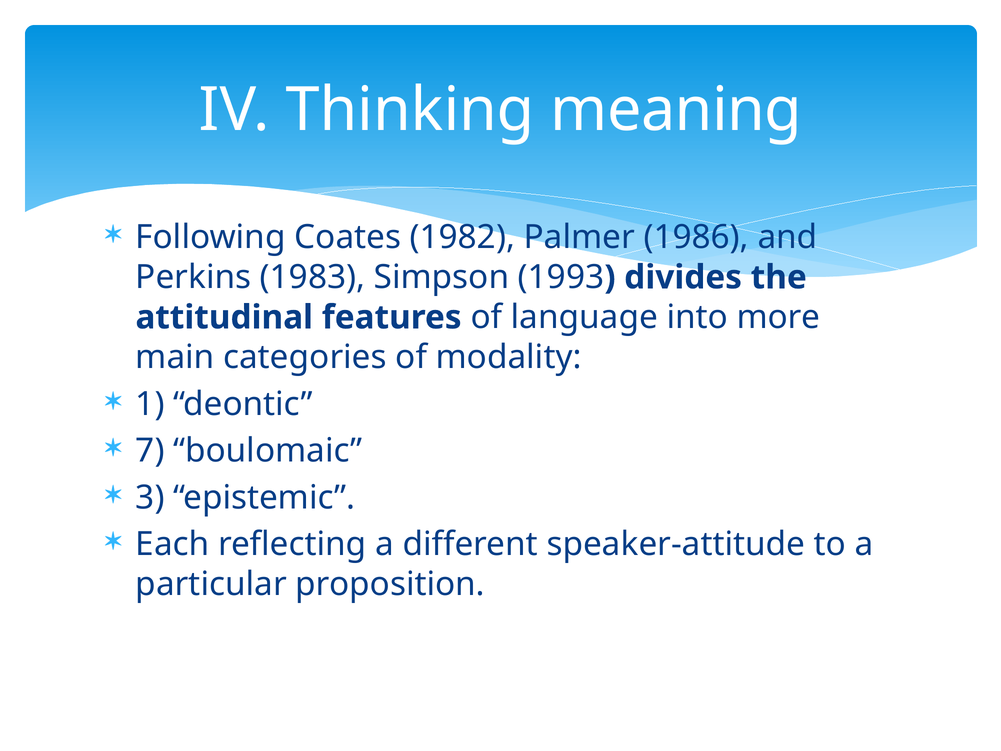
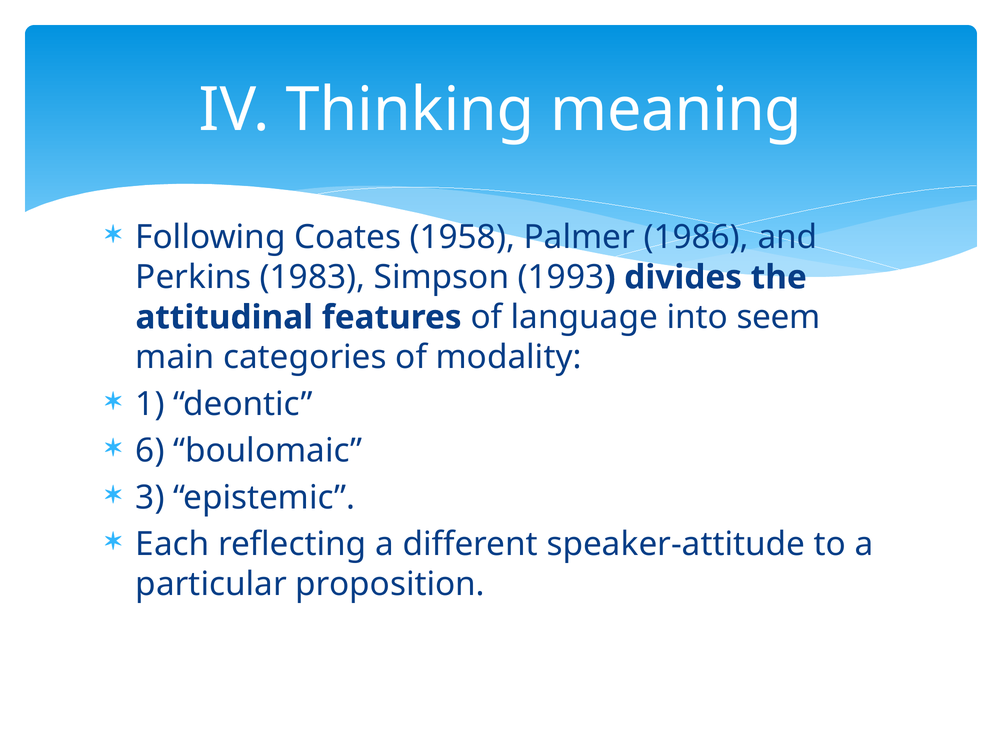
1982: 1982 -> 1958
more: more -> seem
7: 7 -> 6
